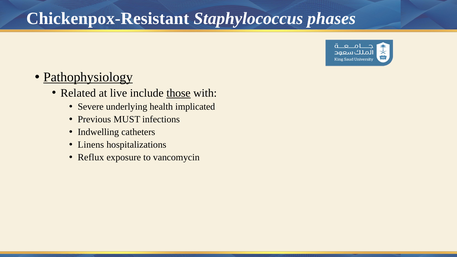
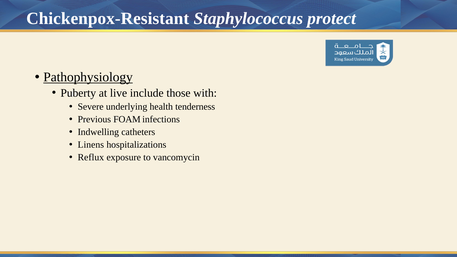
phases: phases -> protect
Related: Related -> Puberty
those underline: present -> none
implicated: implicated -> tenderness
MUST: MUST -> FOAM
